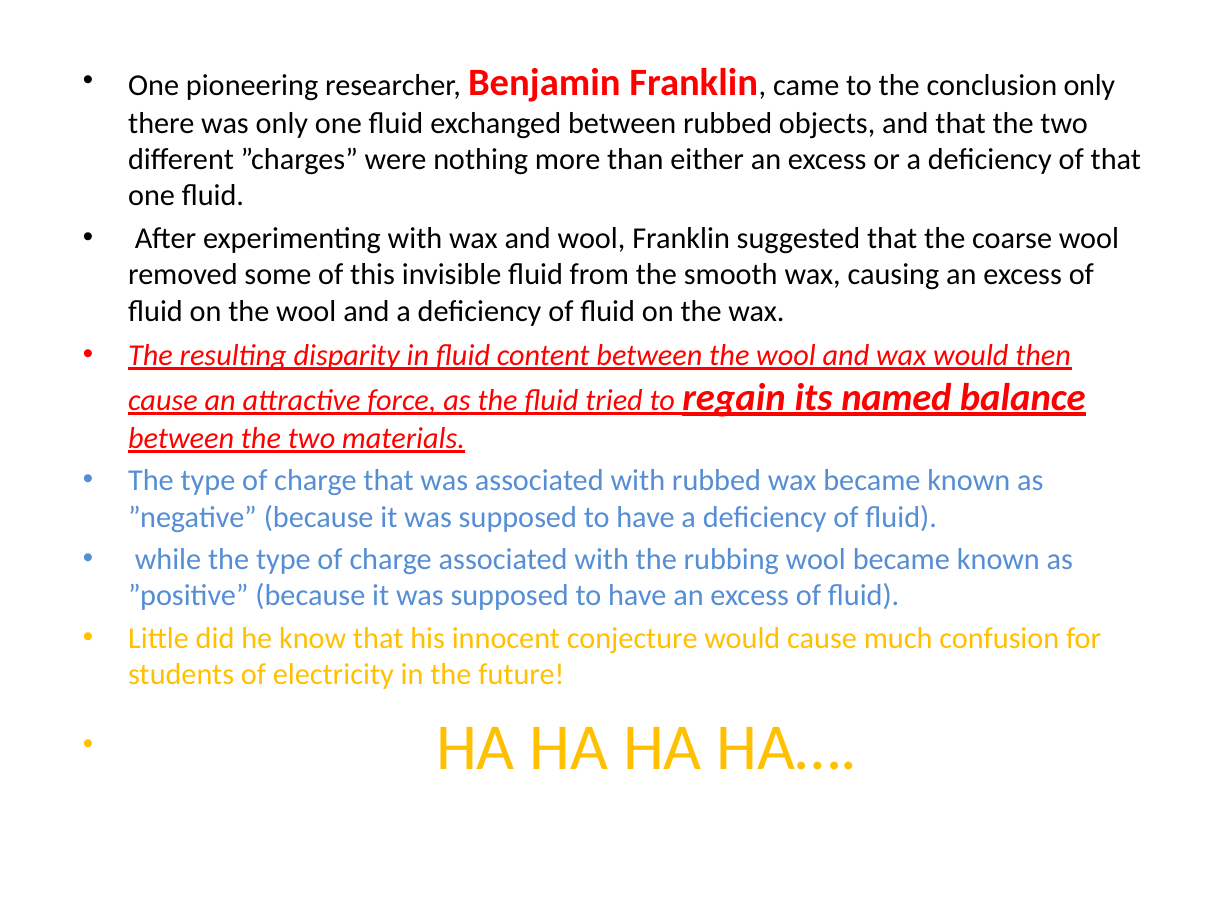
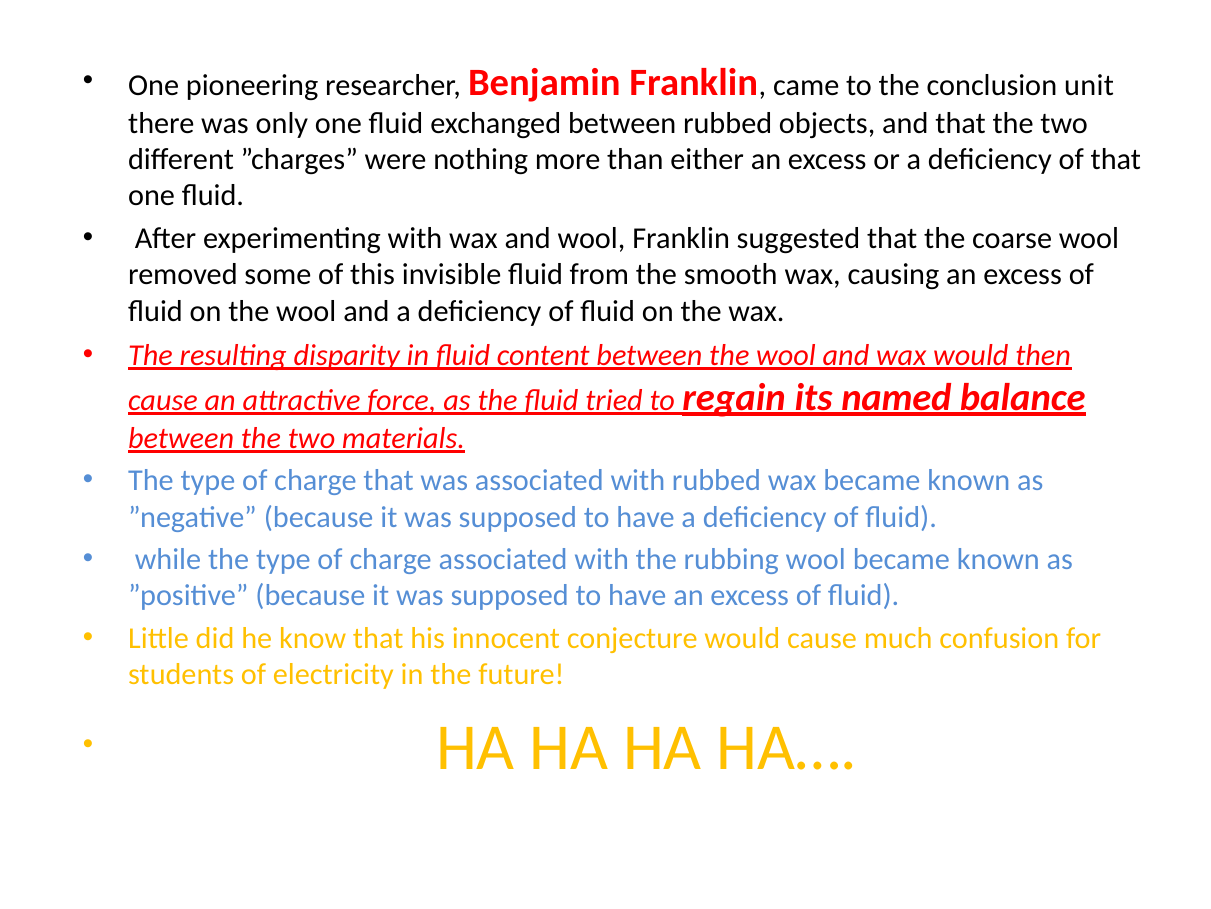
conclusion only: only -> unit
